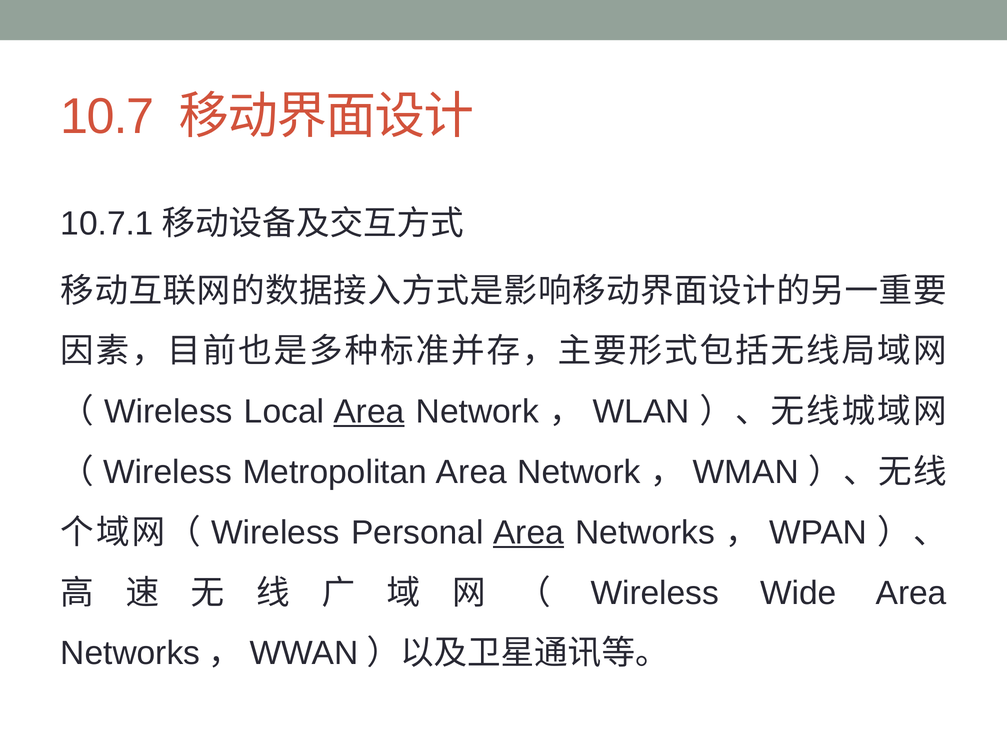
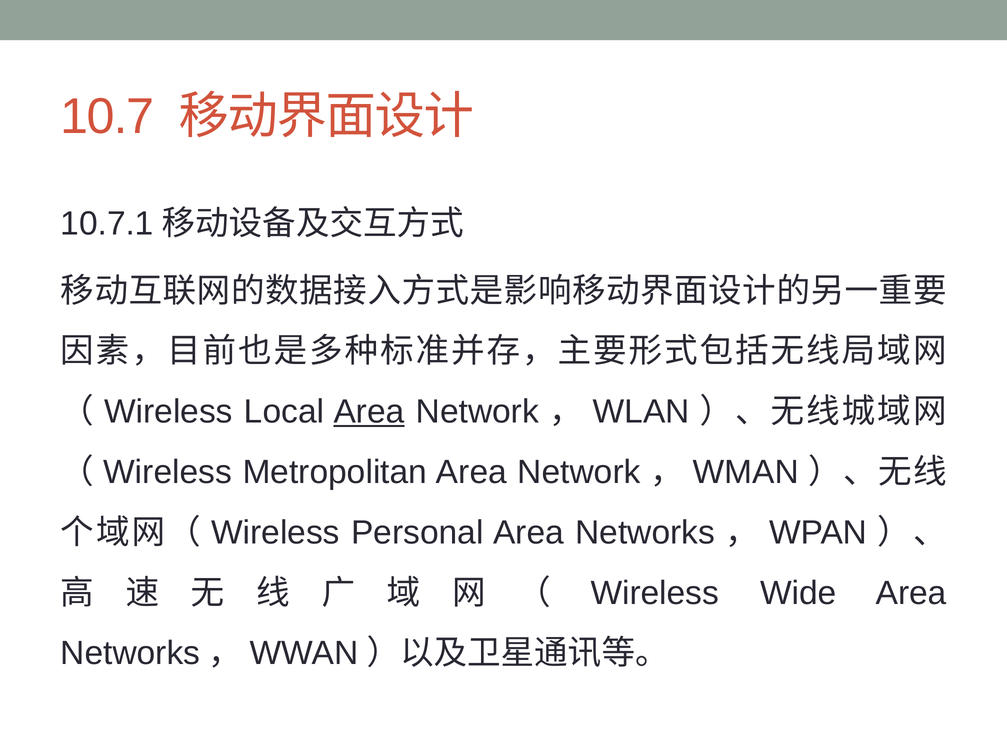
Area at (528, 533) underline: present -> none
